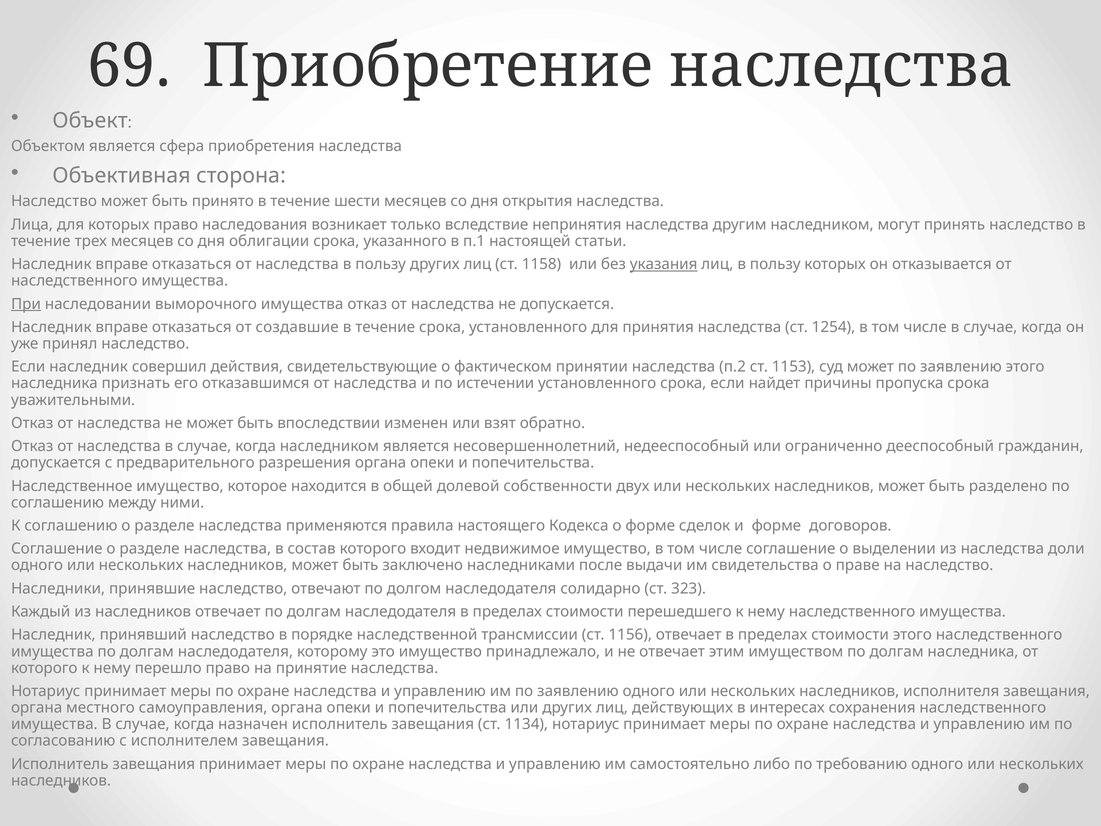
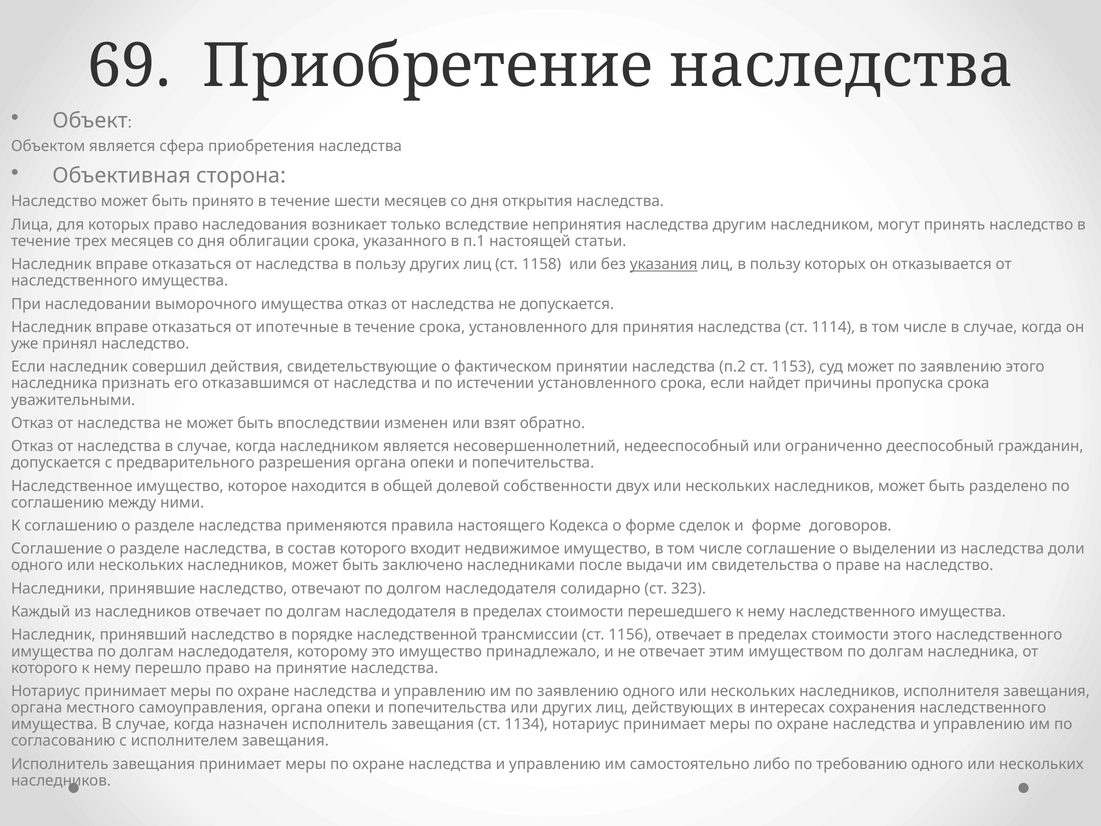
При underline: present -> none
создавшие: создавшие -> ипотечные
1254: 1254 -> 1114
